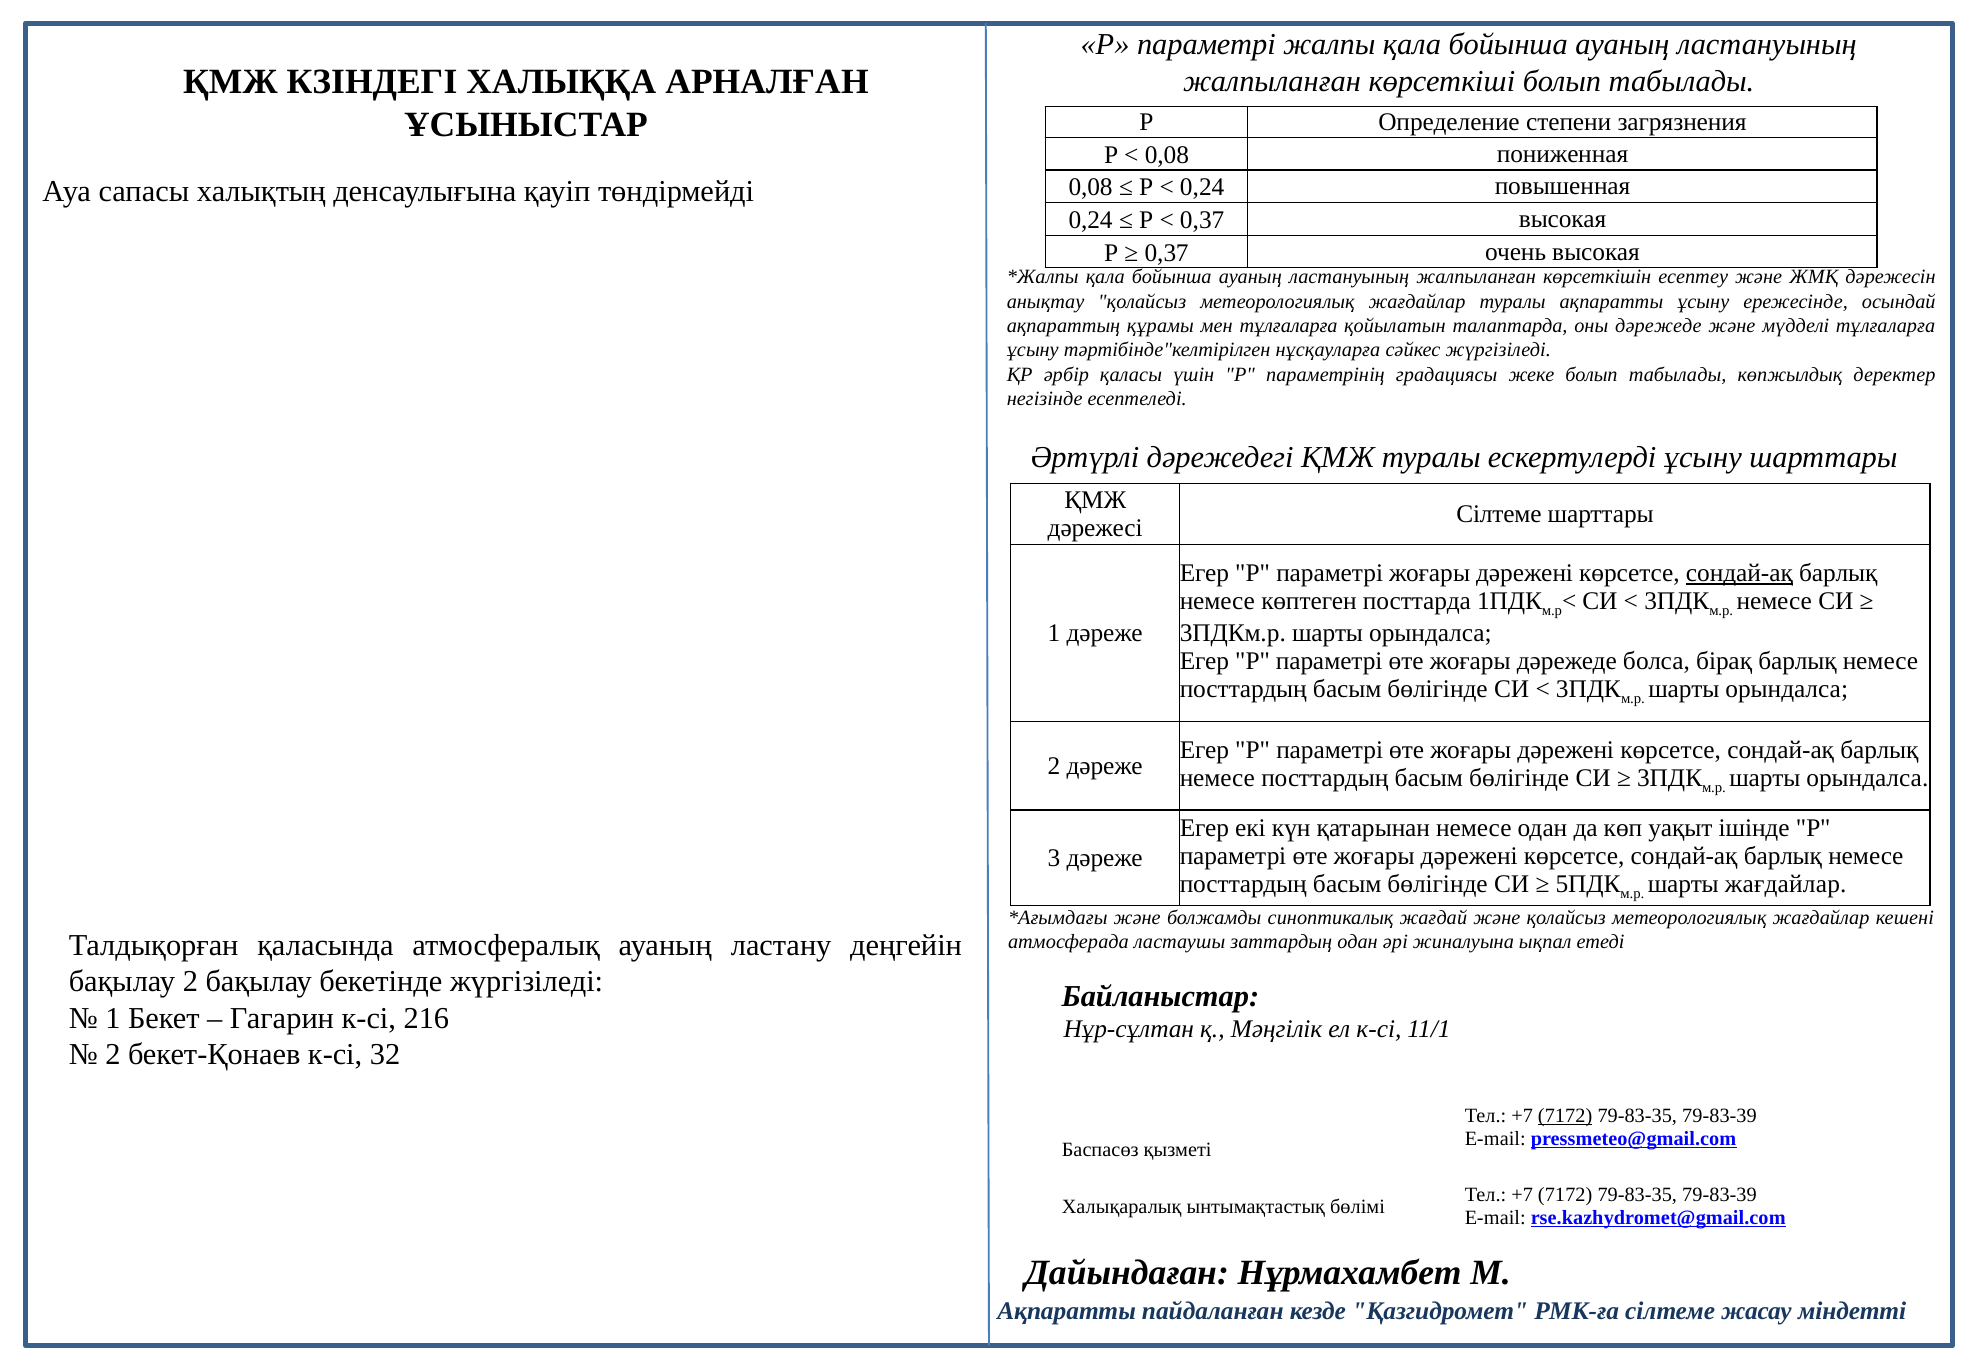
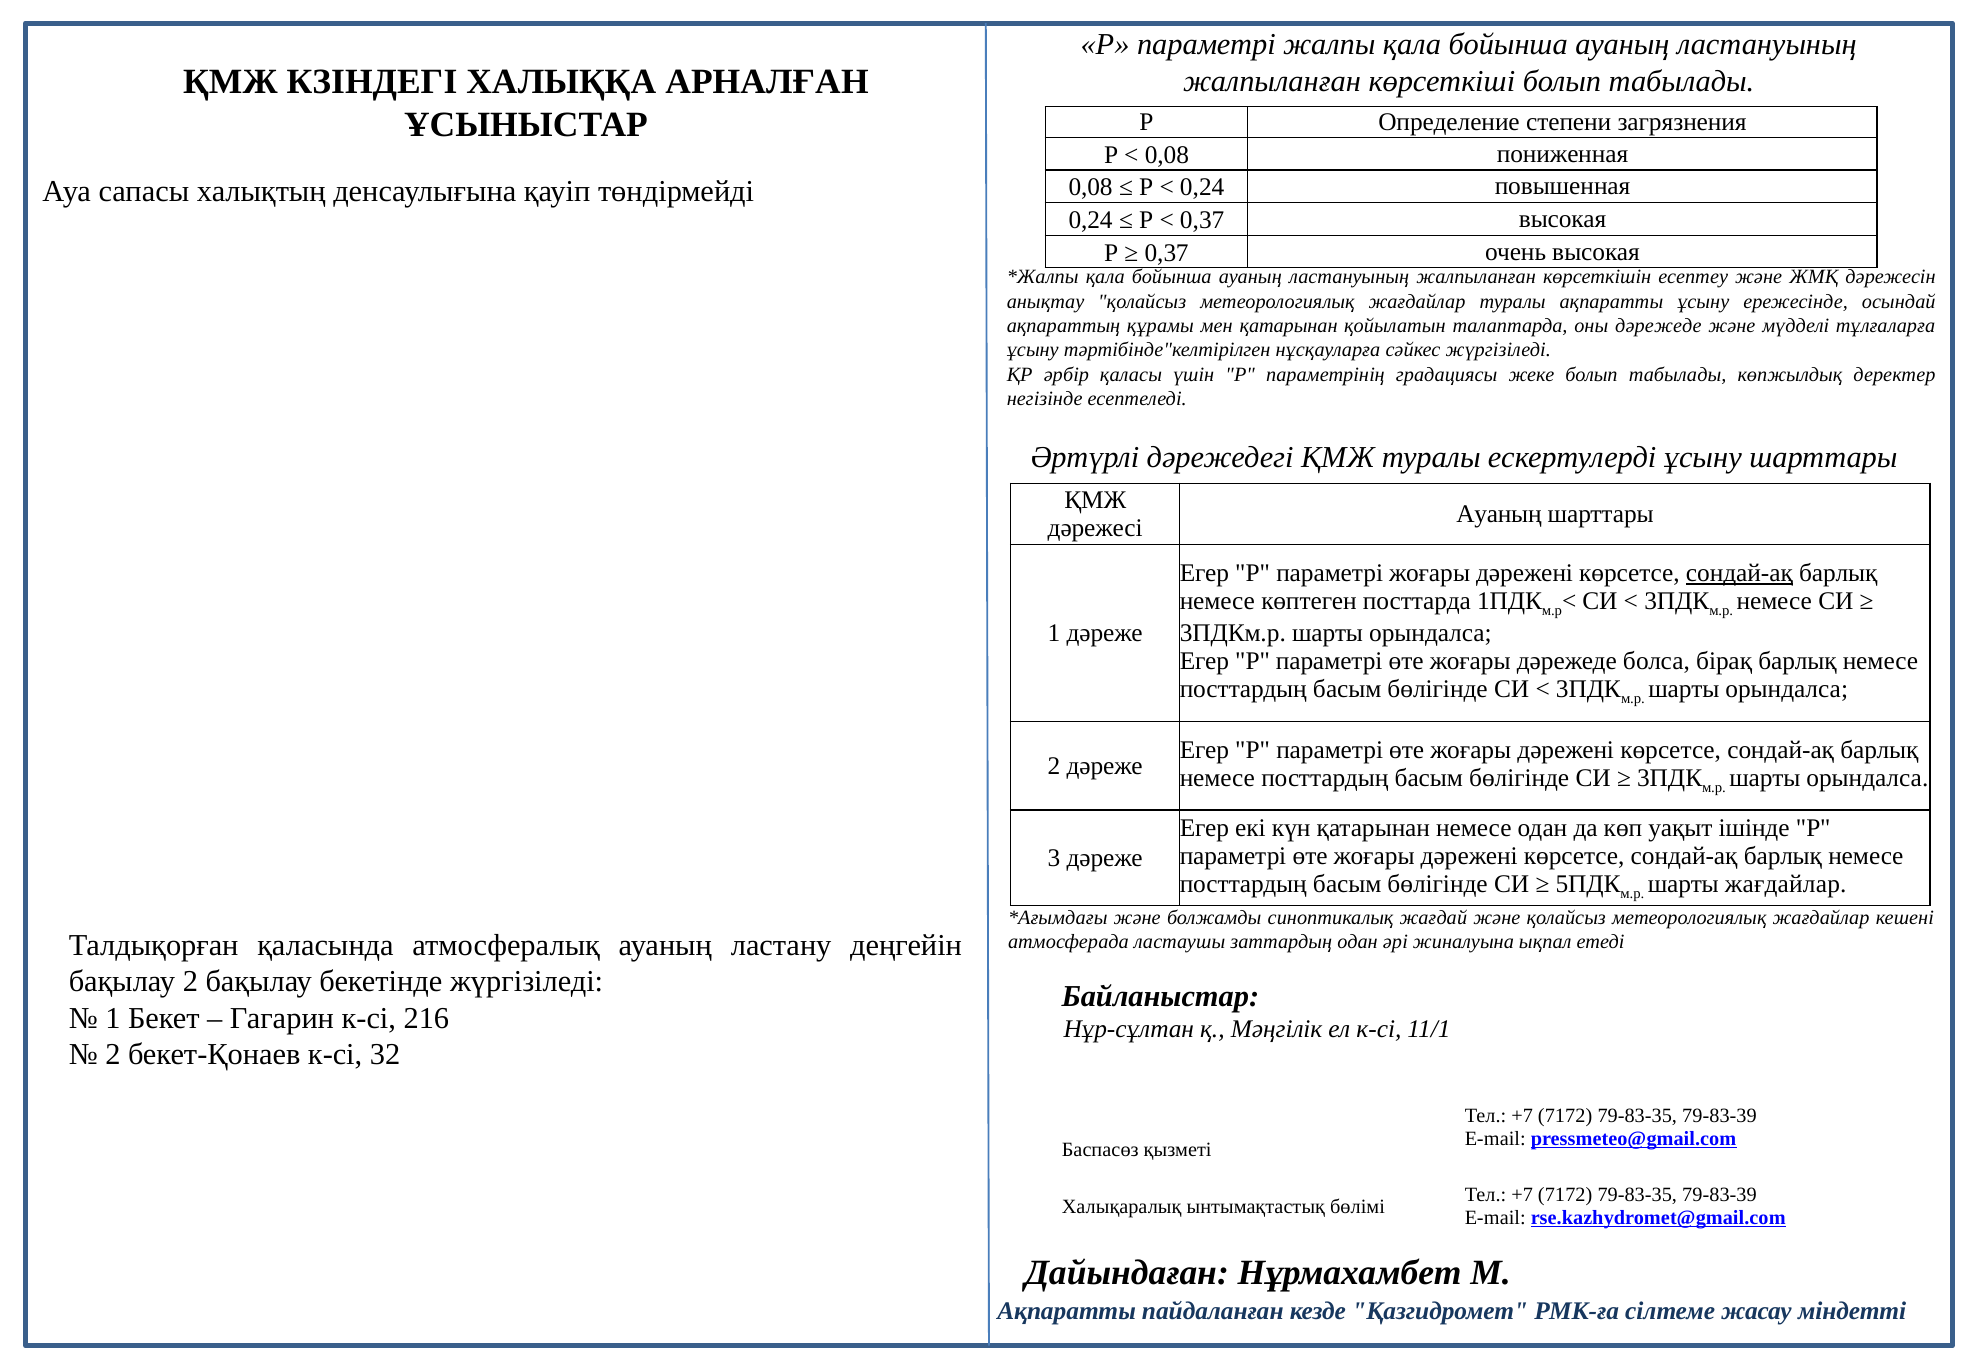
мен тұлғаларға: тұлғаларға -> қатарынан
Сілтеме at (1499, 514): Сілтеме -> Ауаның
7172 at (1565, 1116) underline: present -> none
